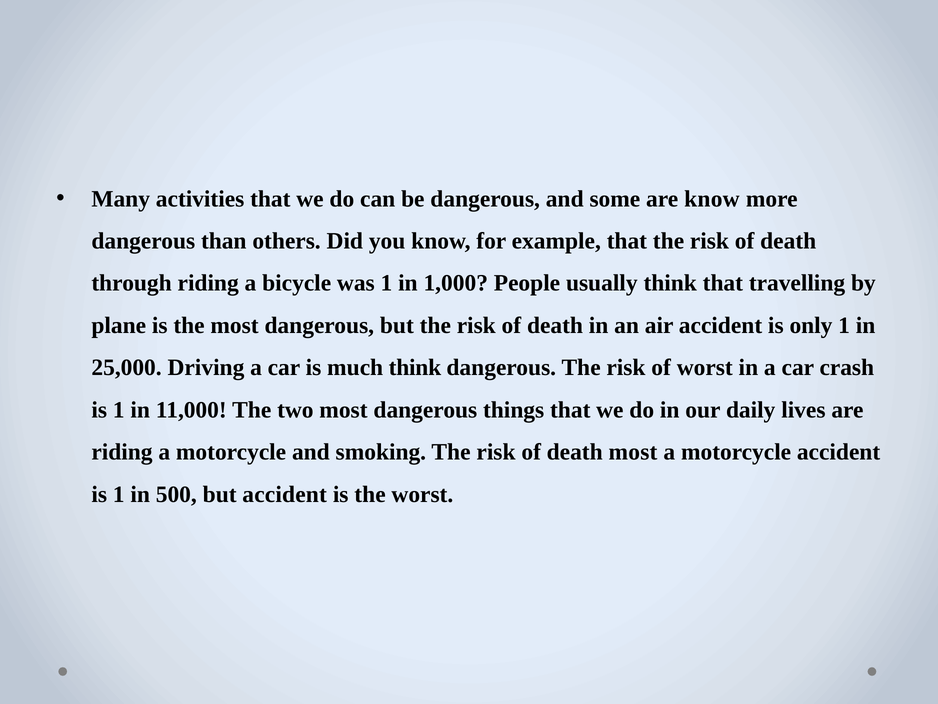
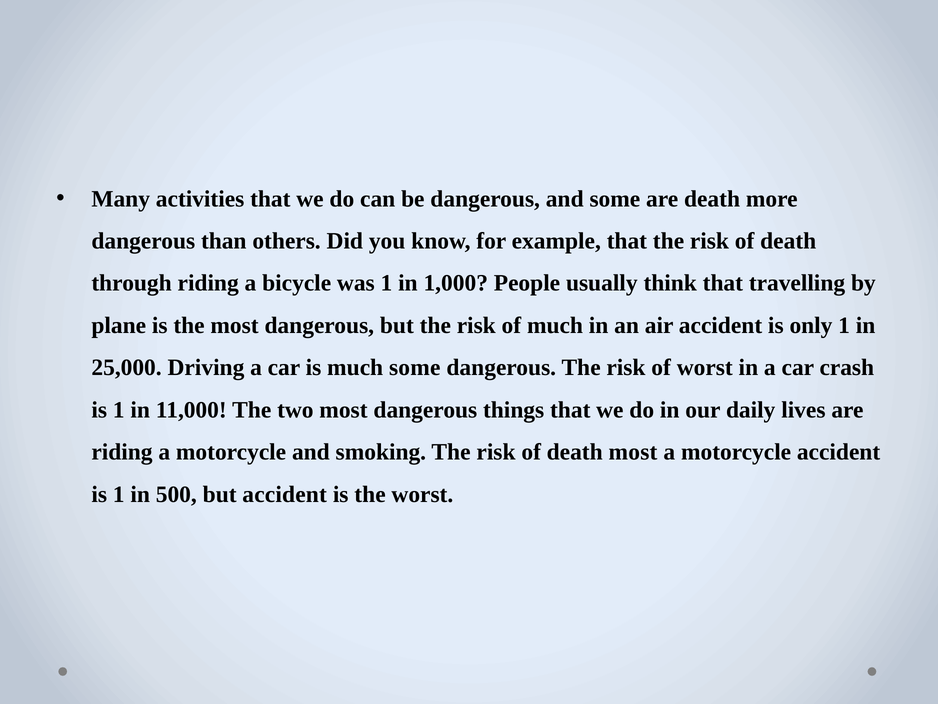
are know: know -> death
death at (555, 325): death -> much
much think: think -> some
